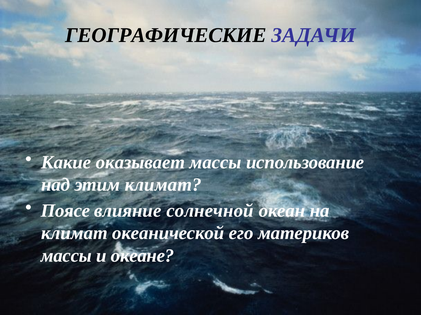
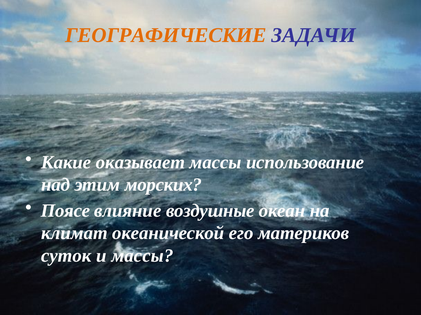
ГЕОГРАФИЧЕСКИЕ colour: black -> orange
этим климат: климат -> морских
солнечной: солнечной -> воздушные
массы at (66, 256): массы -> суток
и океане: океане -> массы
